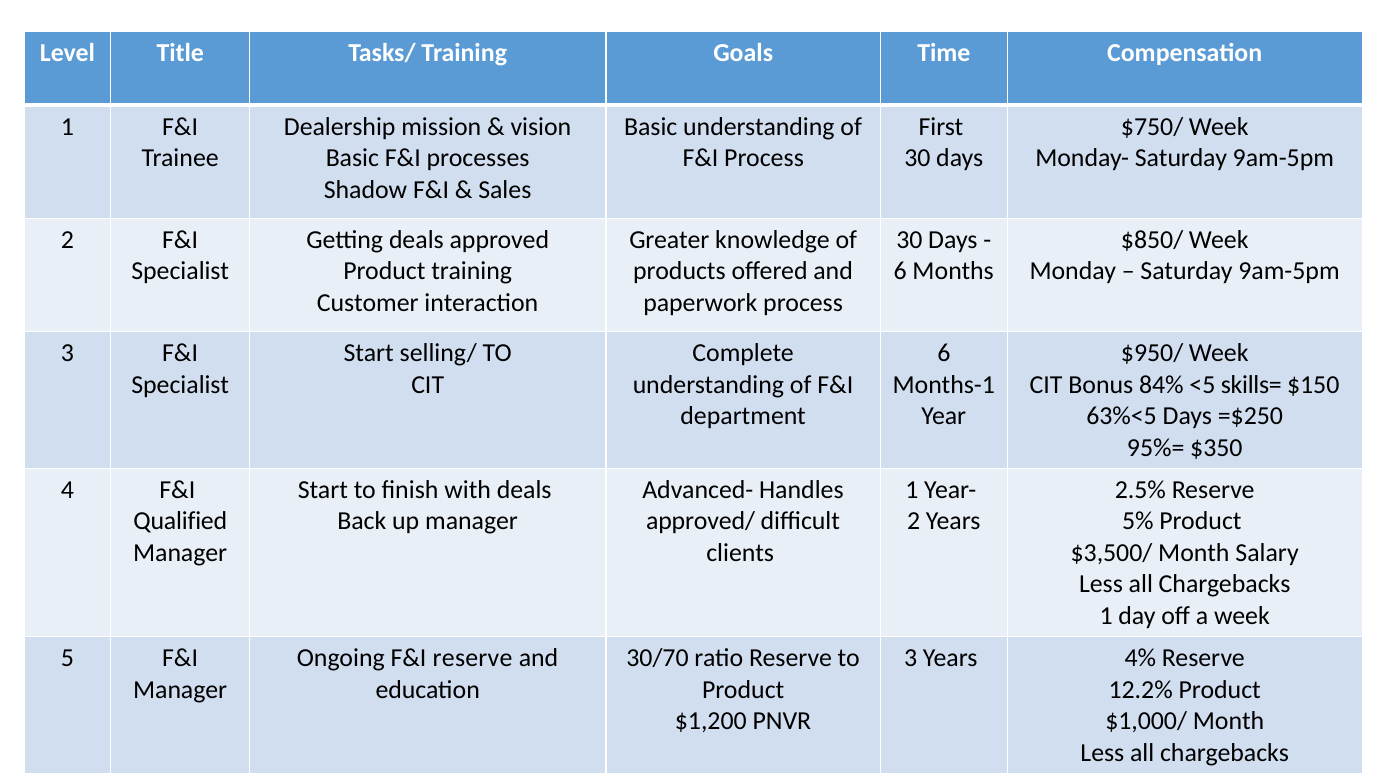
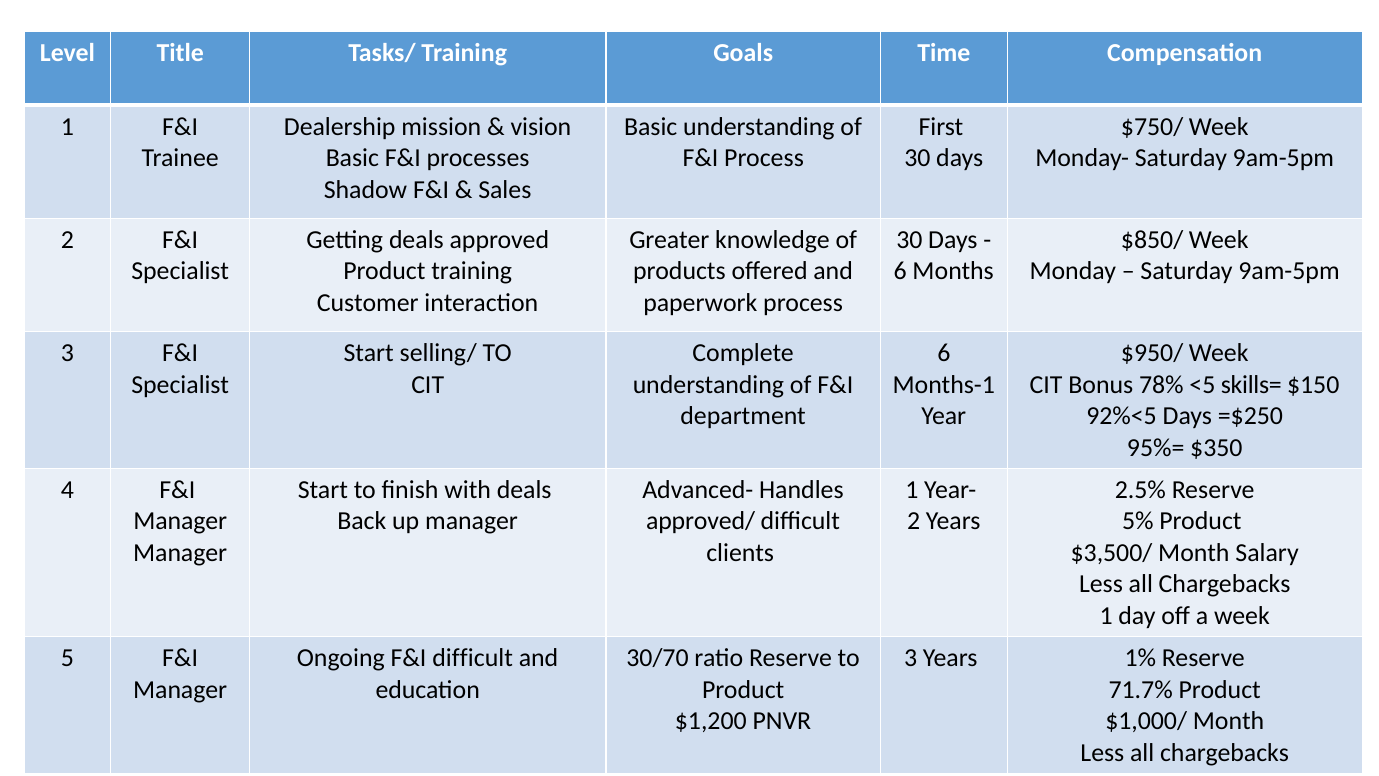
84%: 84% -> 78%
63%<5: 63%<5 -> 92%<5
Qualified at (180, 521): Qualified -> Manager
F&I reserve: reserve -> difficult
4%: 4% -> 1%
12.2%: 12.2% -> 71.7%
